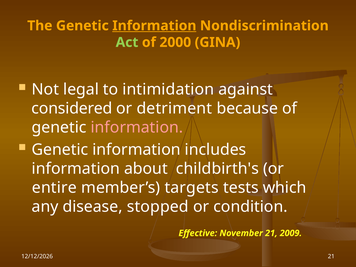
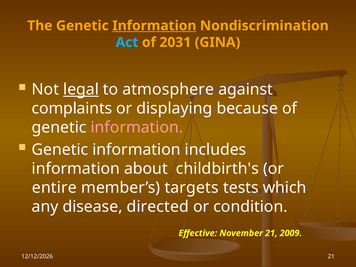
Act colour: light green -> light blue
2000: 2000 -> 2031
legal underline: none -> present
intimidation: intimidation -> atmosphere
considered: considered -> complaints
detriment: detriment -> displaying
stopped: stopped -> directed
